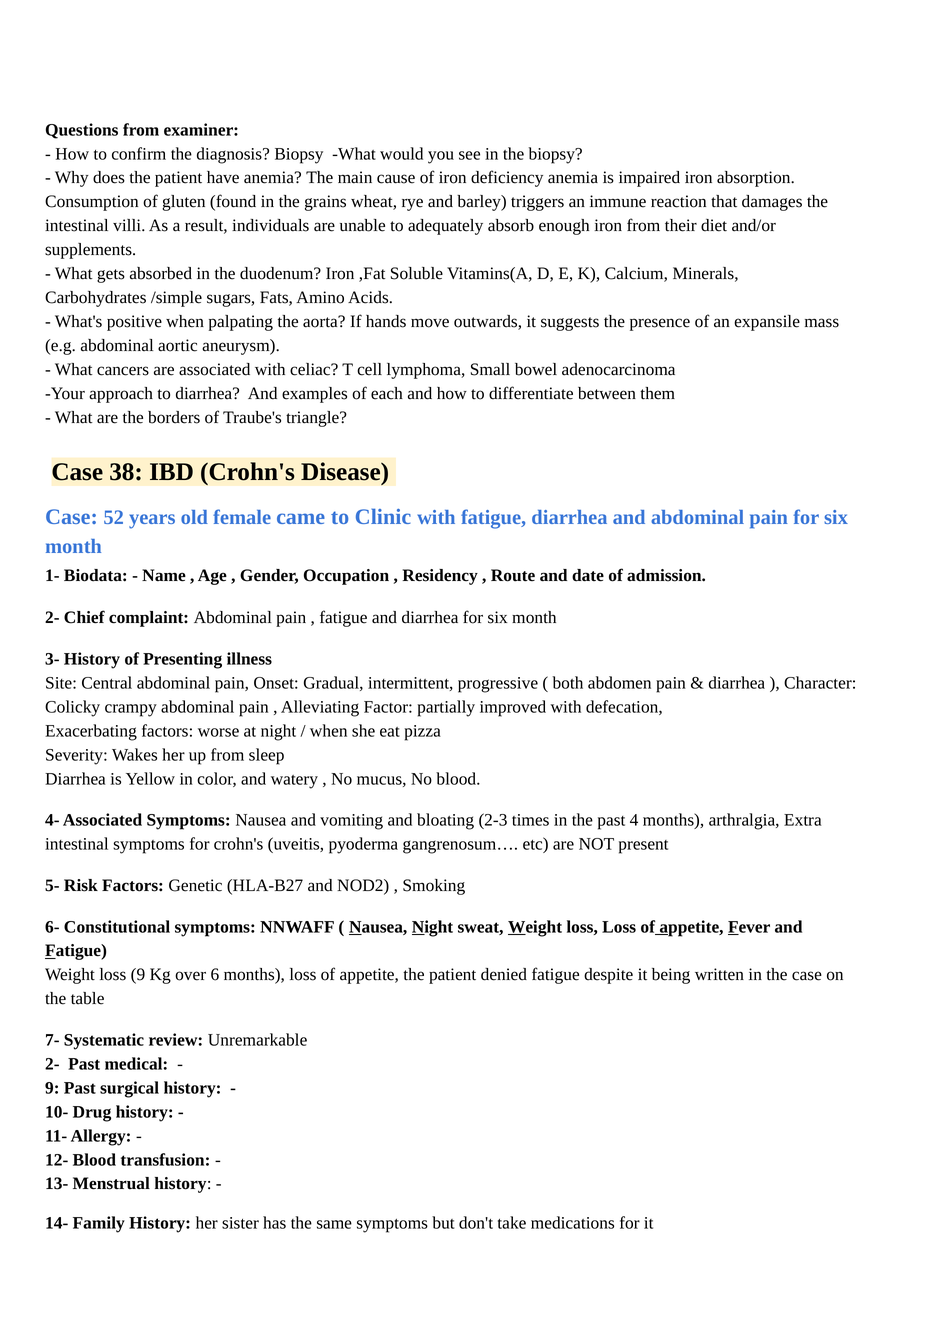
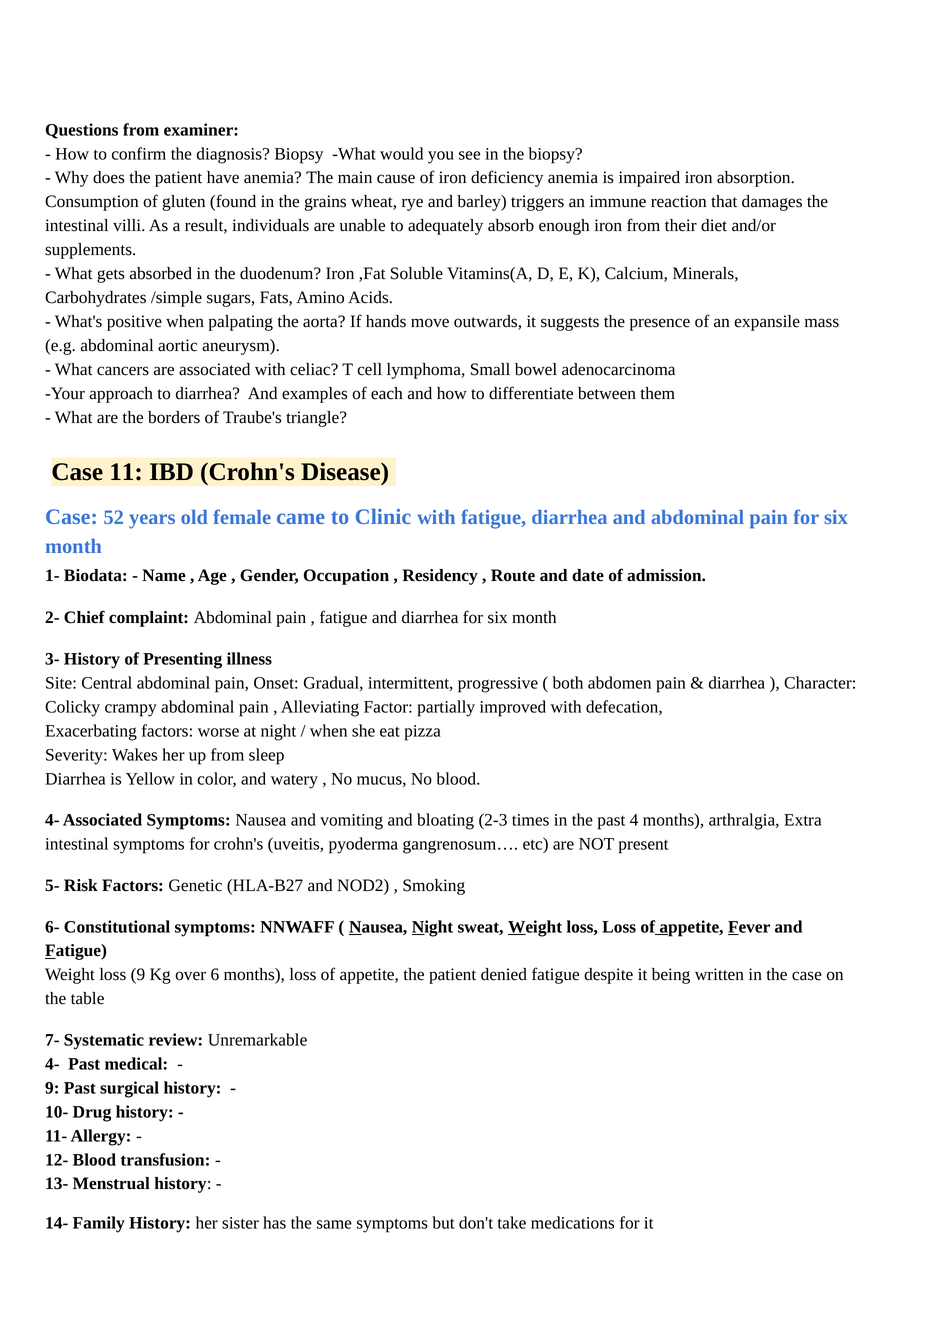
38: 38 -> 11
2- at (52, 1063): 2- -> 4-
